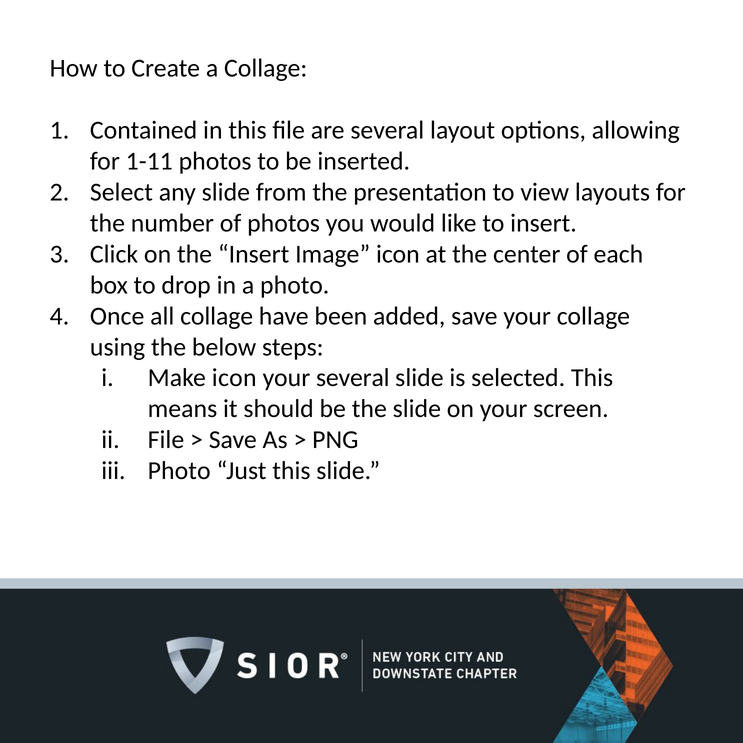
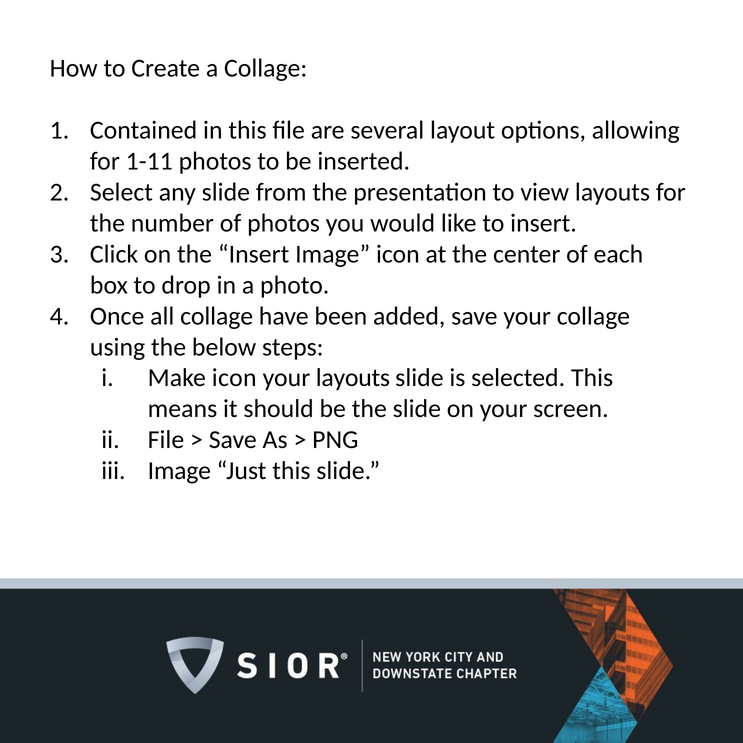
your several: several -> layouts
Photo at (179, 471): Photo -> Image
